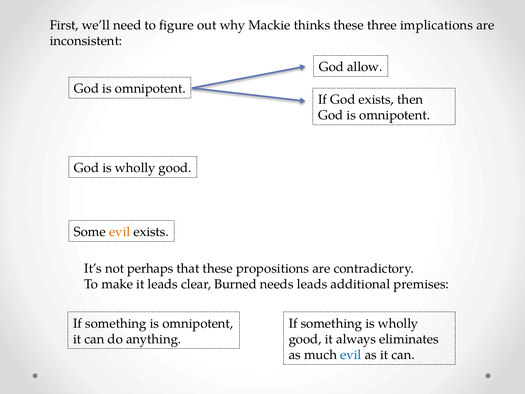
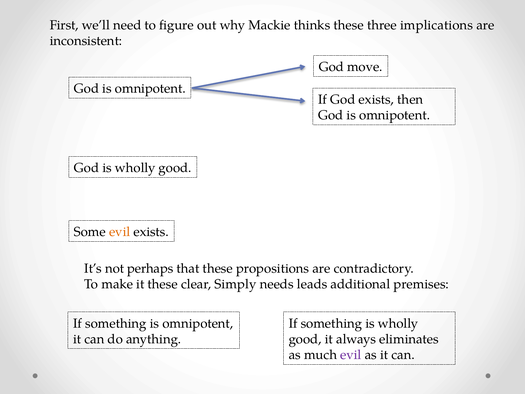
allow: allow -> move
it leads: leads -> these
Burned: Burned -> Simply
evil at (351, 355) colour: blue -> purple
